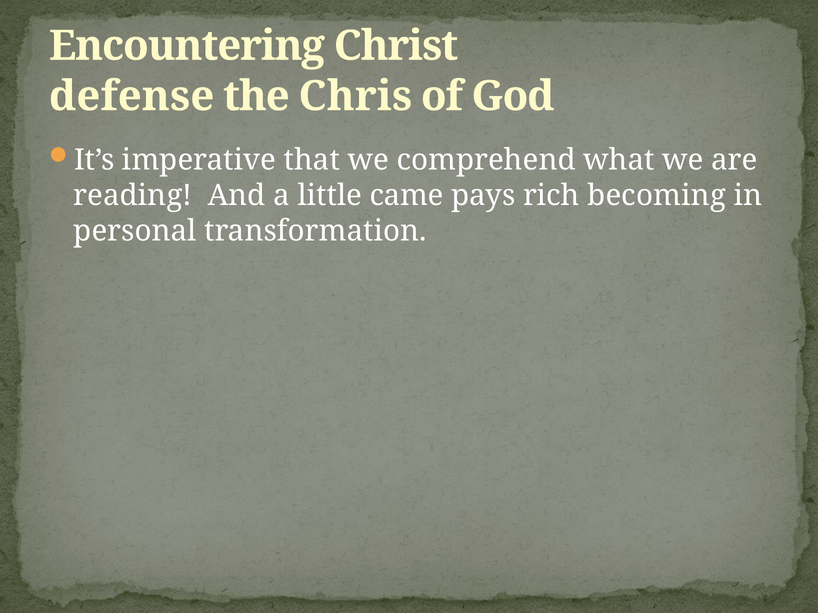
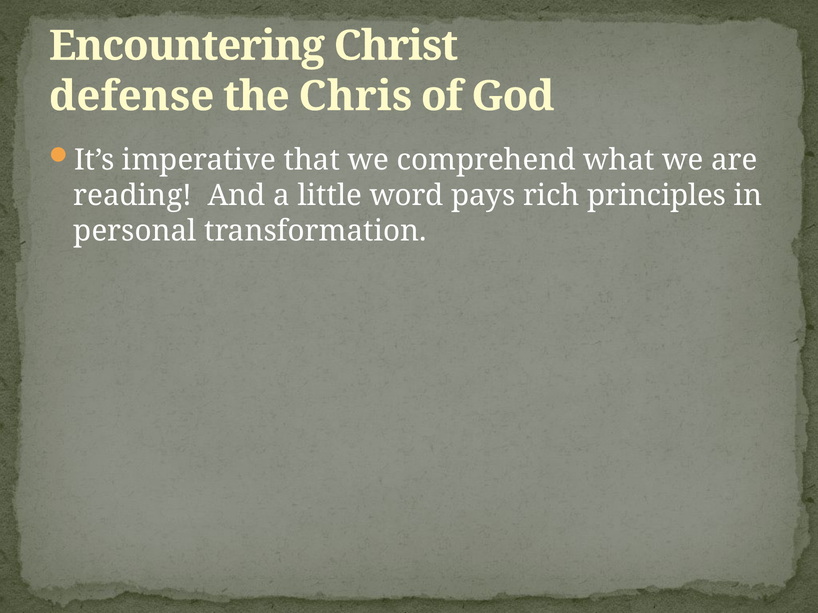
came: came -> word
becoming: becoming -> principles
